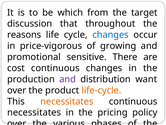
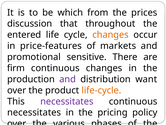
target: target -> prices
reasons: reasons -> entered
changes at (111, 35) colour: blue -> orange
price-vigorous: price-vigorous -> price-features
growing: growing -> markets
cost: cost -> firm
necessitates at (67, 101) colour: orange -> purple
